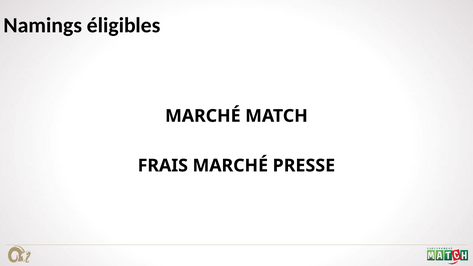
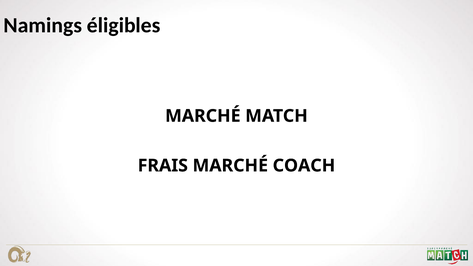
PRESSE: PRESSE -> COACH
